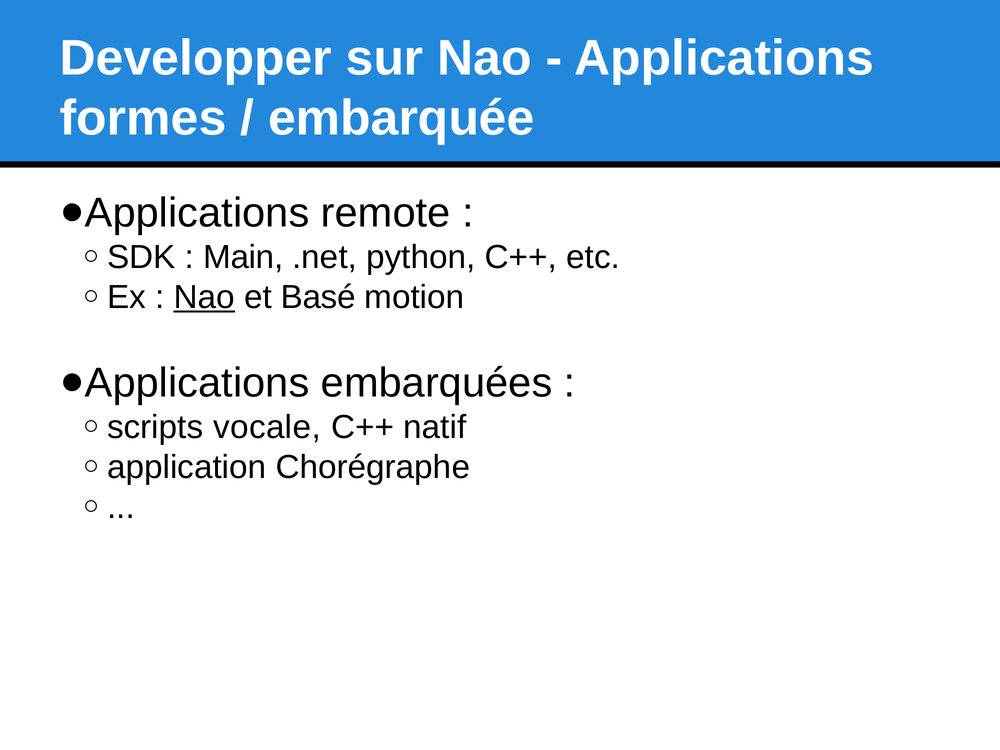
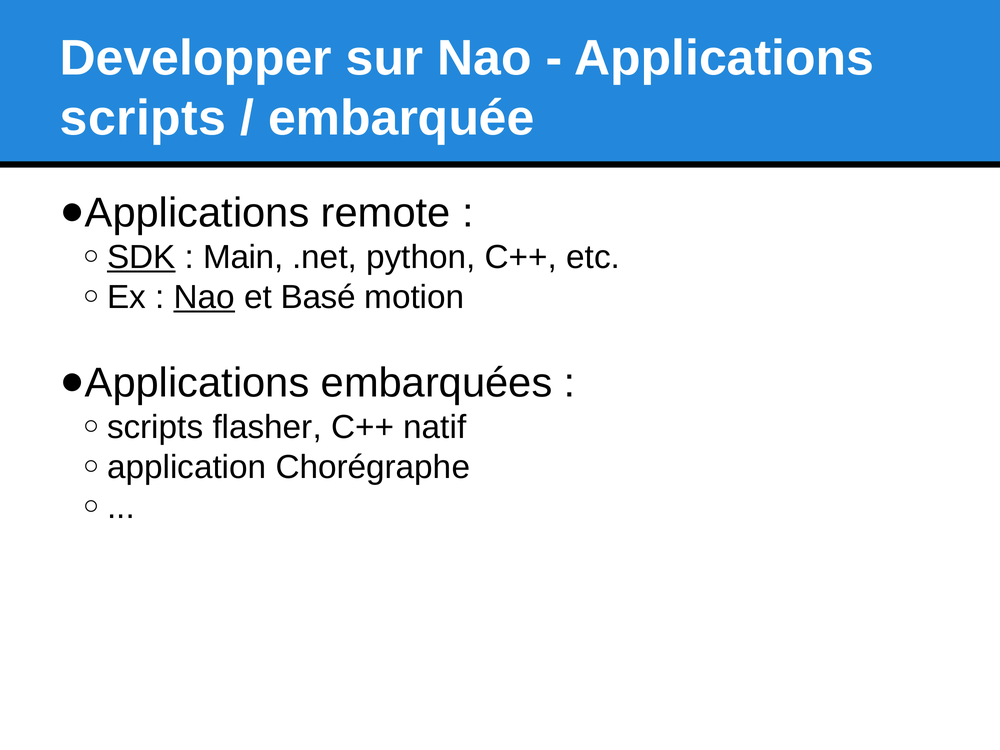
formes at (143, 118): formes -> scripts
SDK underline: none -> present
vocale: vocale -> flasher
